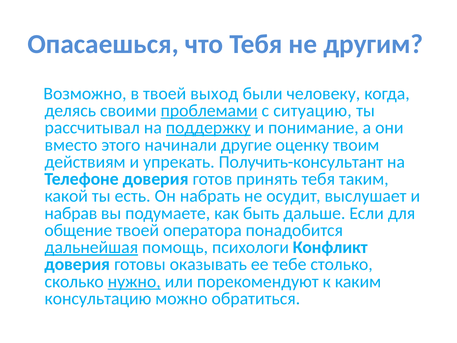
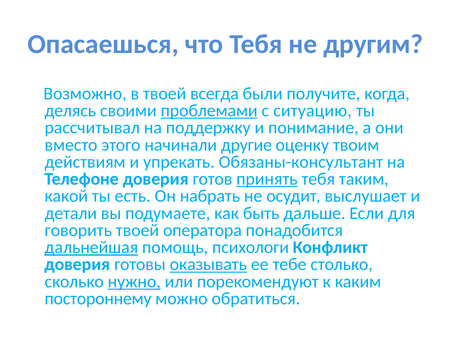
выход: выход -> всегда
человеку: человеку -> получите
поддержку underline: present -> none
Получить-консультант: Получить-консультант -> Обязаны-консультант
принять underline: none -> present
набрав: набрав -> детали
общение: общение -> говорить
оказывать underline: none -> present
консультацию: консультацию -> постороннему
